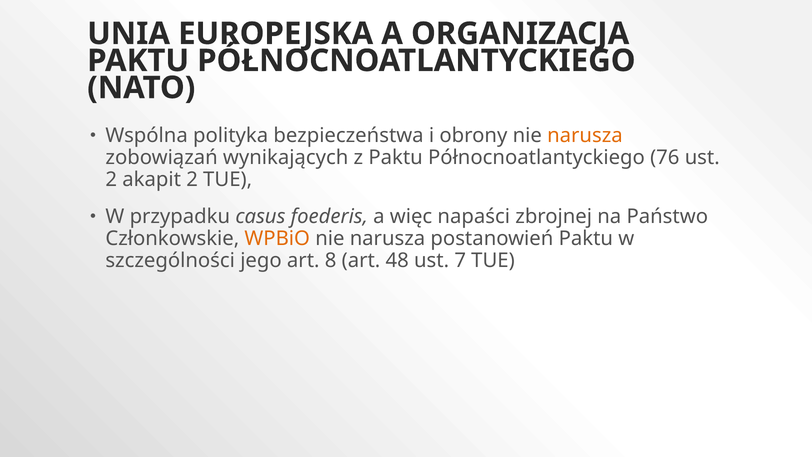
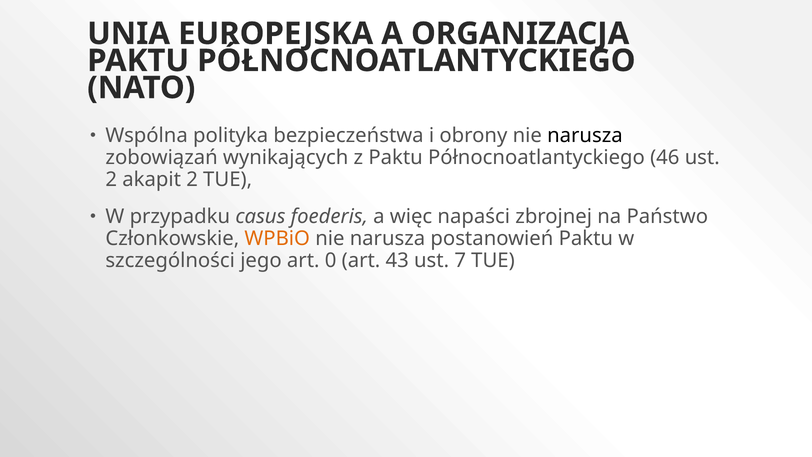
narusza at (585, 136) colour: orange -> black
76: 76 -> 46
8: 8 -> 0
48: 48 -> 43
